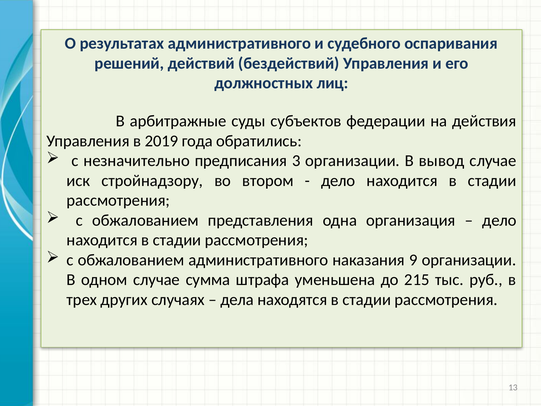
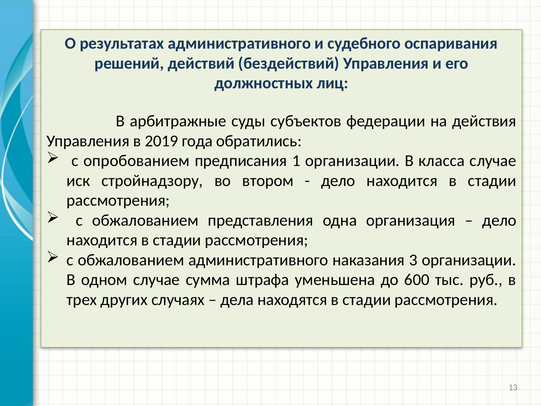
незначительно: незначительно -> опробованием
3: 3 -> 1
вывод: вывод -> класса
9: 9 -> 3
215: 215 -> 600
